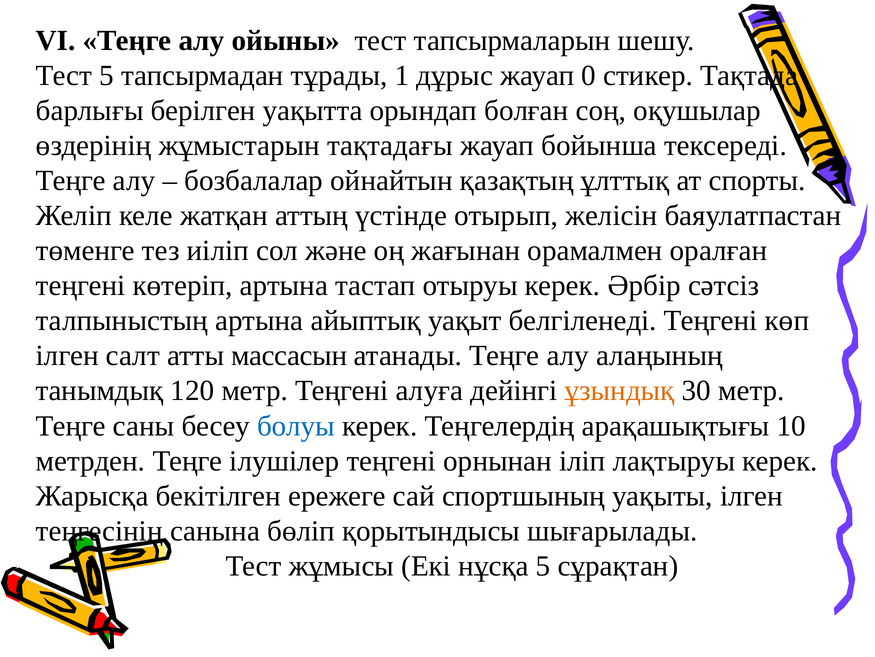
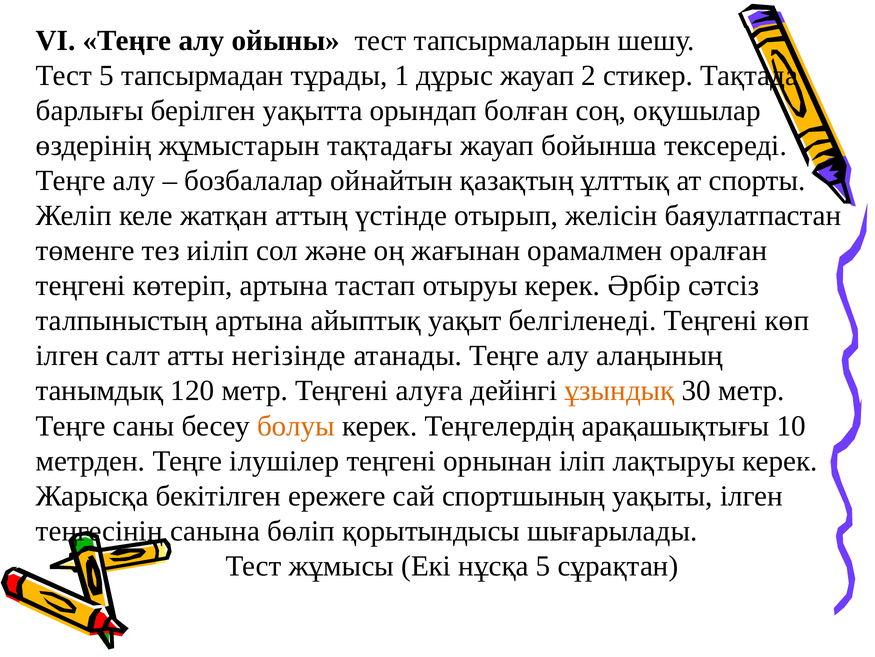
0: 0 -> 2
массасын: массасын -> негізінде
болуы colour: blue -> orange
